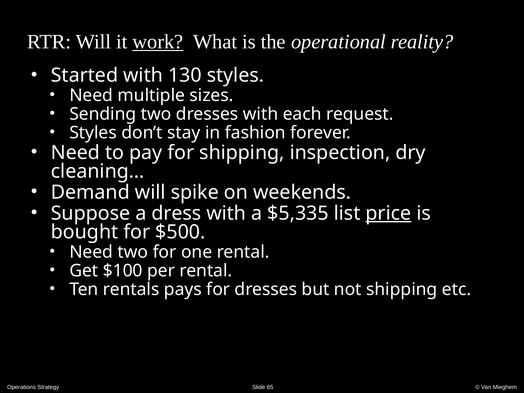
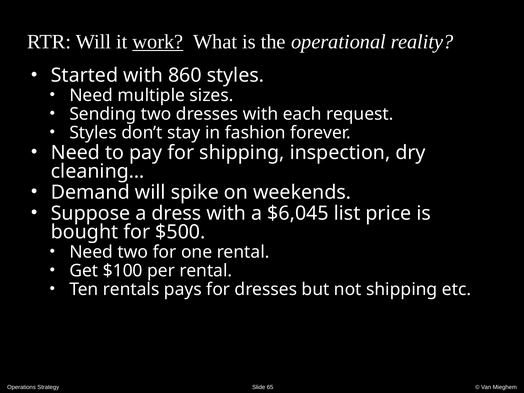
130: 130 -> 860
$5,335: $5,335 -> $6,045
price underline: present -> none
